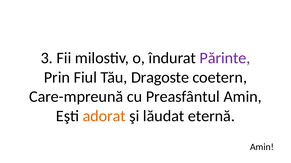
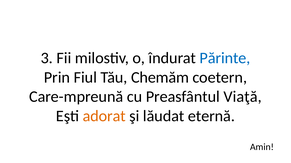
Părinte colour: purple -> blue
Dragoste: Dragoste -> Chemăm
Preasfântul Amin: Amin -> Viaţă
